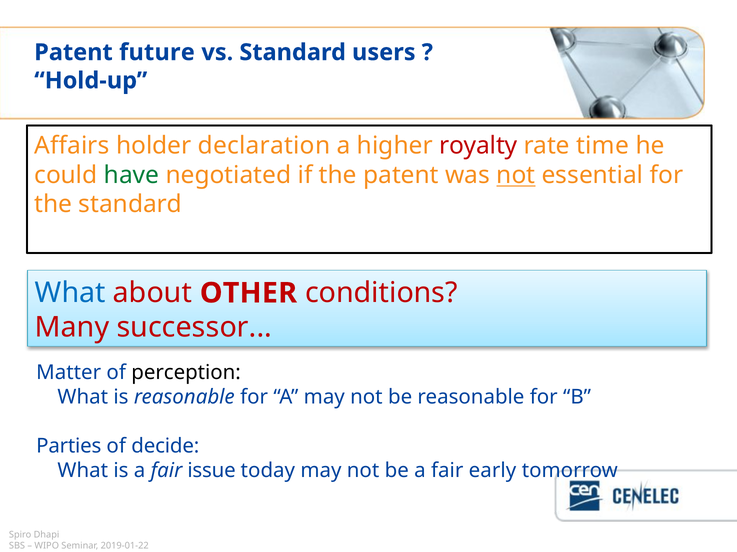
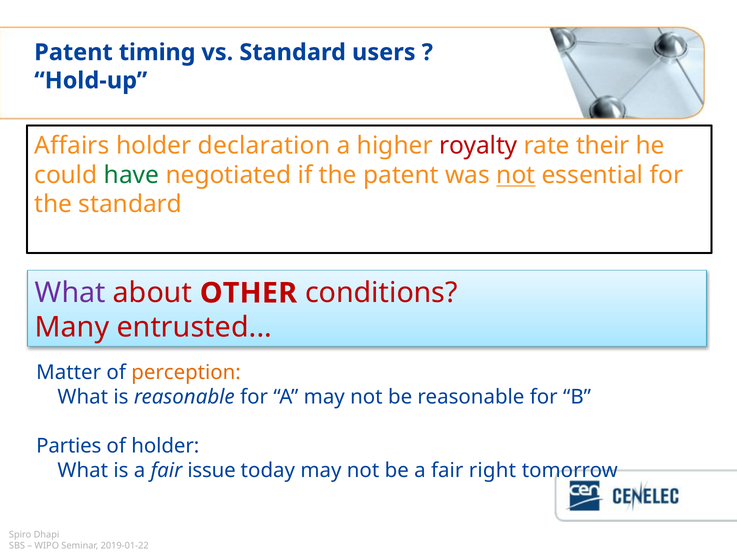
future: future -> timing
time: time -> their
What at (70, 293) colour: blue -> purple
successor: successor -> entrusted
perception colour: black -> orange
of decide: decide -> holder
early: early -> right
